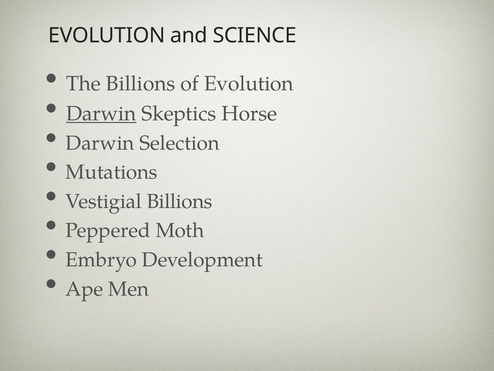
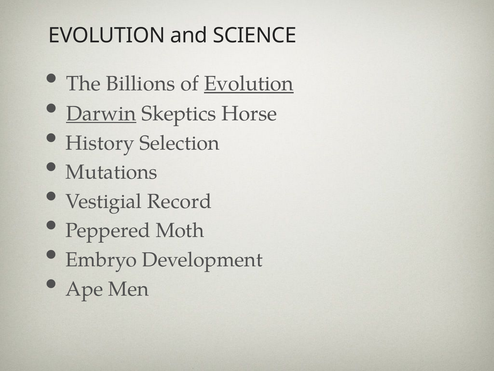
Evolution at (249, 84) underline: none -> present
Darwin at (100, 143): Darwin -> History
Vestigial Billions: Billions -> Record
